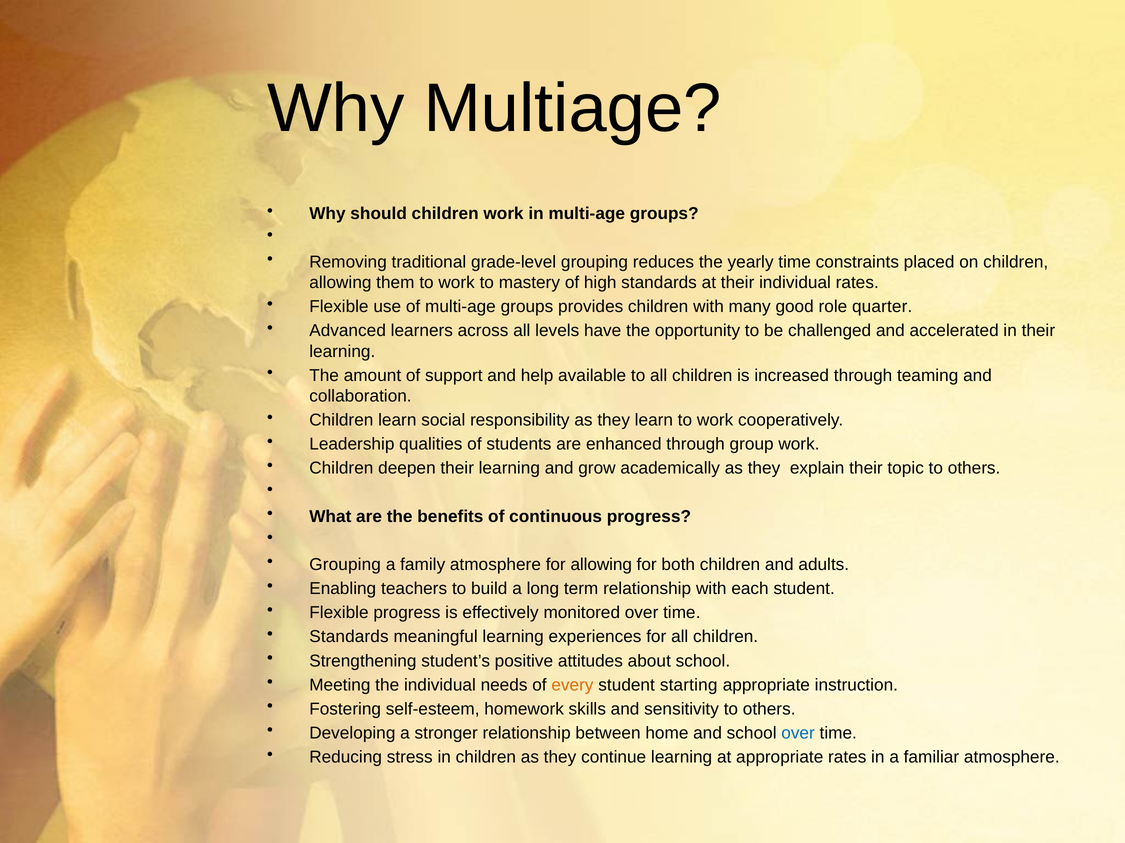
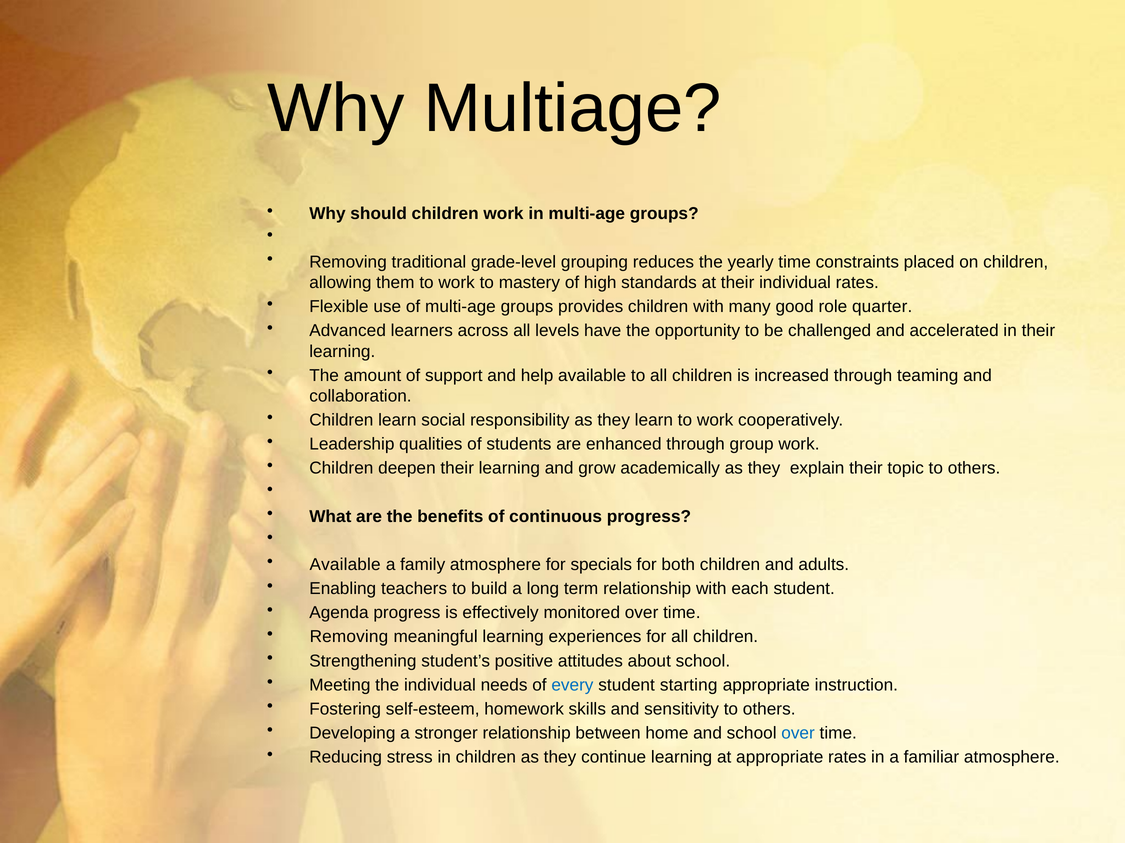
Grouping at (345, 565): Grouping -> Available
for allowing: allowing -> specials
Flexible at (339, 613): Flexible -> Agenda
Standards at (349, 637): Standards -> Removing
every colour: orange -> blue
